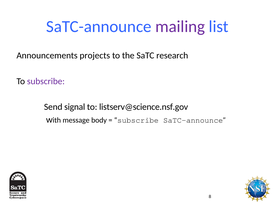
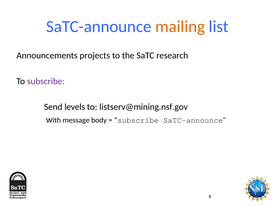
mailing colour: purple -> orange
signal: signal -> levels
listserv@science.nsf.gov: listserv@science.nsf.gov -> listserv@mining.nsf.gov
